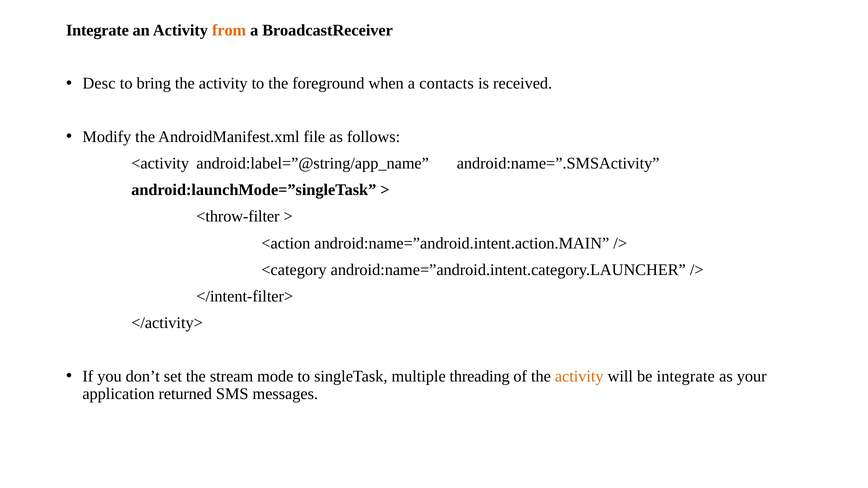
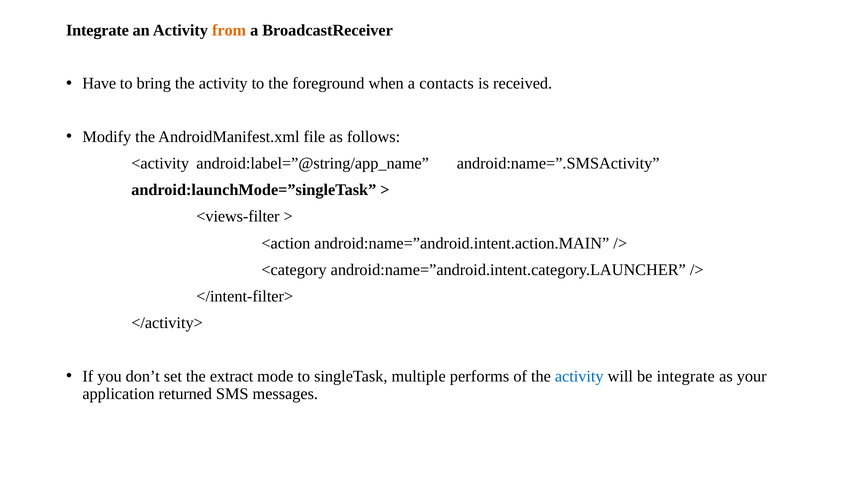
Desc: Desc -> Have
<throw-filter: <throw-filter -> <views-filter
stream: stream -> extract
threading: threading -> performs
activity at (579, 376) colour: orange -> blue
